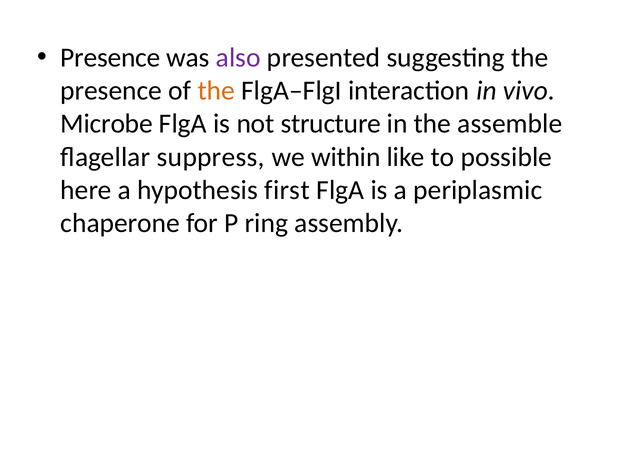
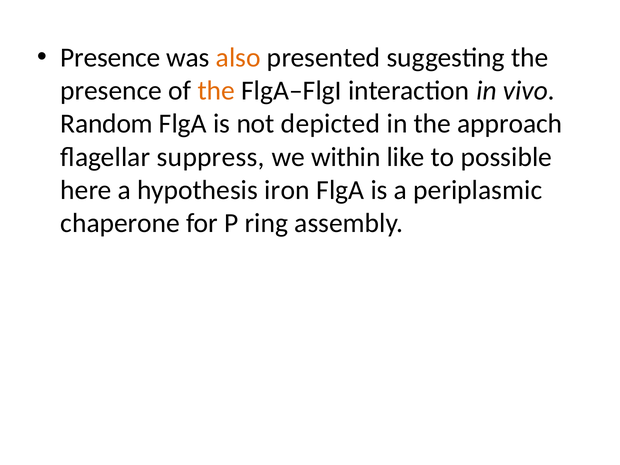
also colour: purple -> orange
Microbe: Microbe -> Random
structure: structure -> depicted
assemble: assemble -> approach
first: first -> iron
